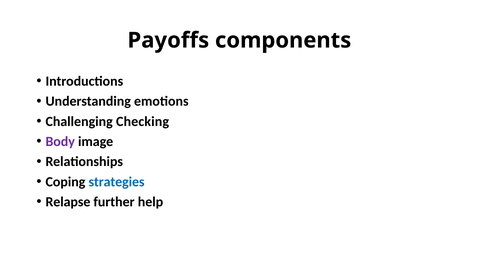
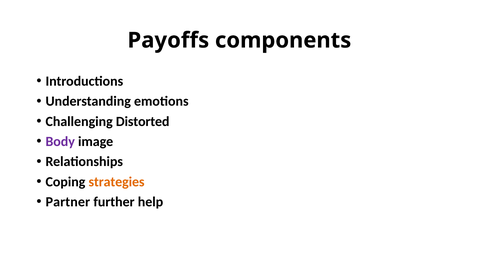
Checking: Checking -> Distorted
strategies colour: blue -> orange
Relapse: Relapse -> Partner
